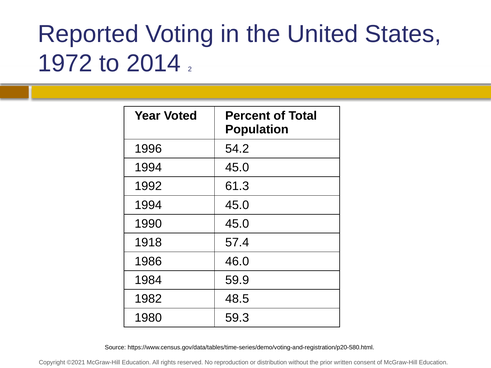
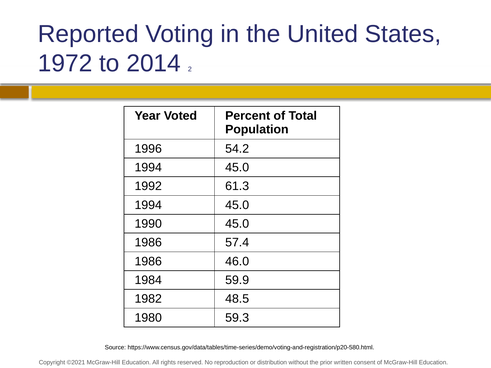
1918 at (148, 243): 1918 -> 1986
